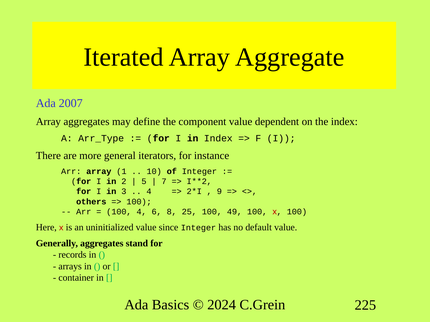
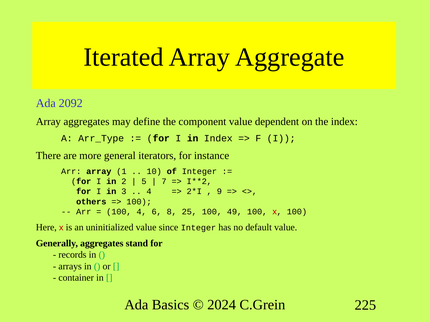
2007: 2007 -> 2092
